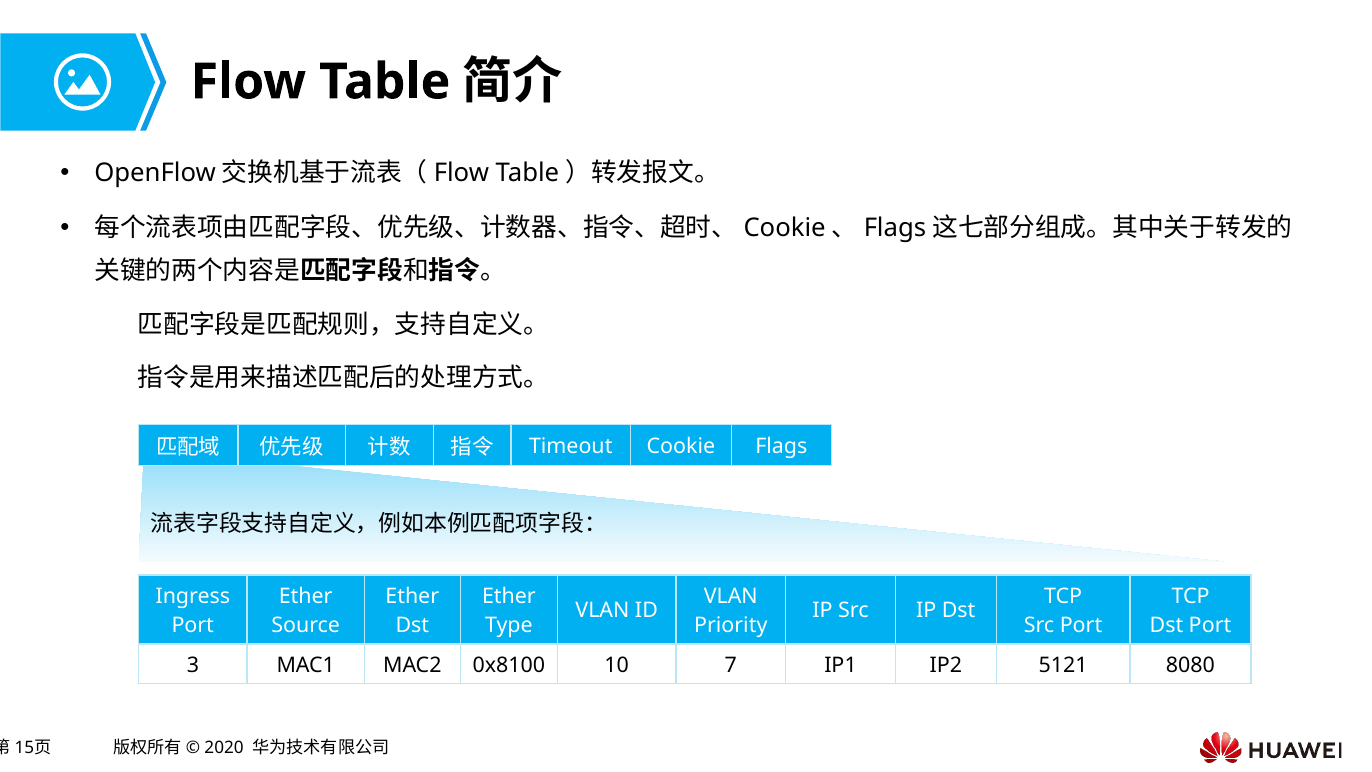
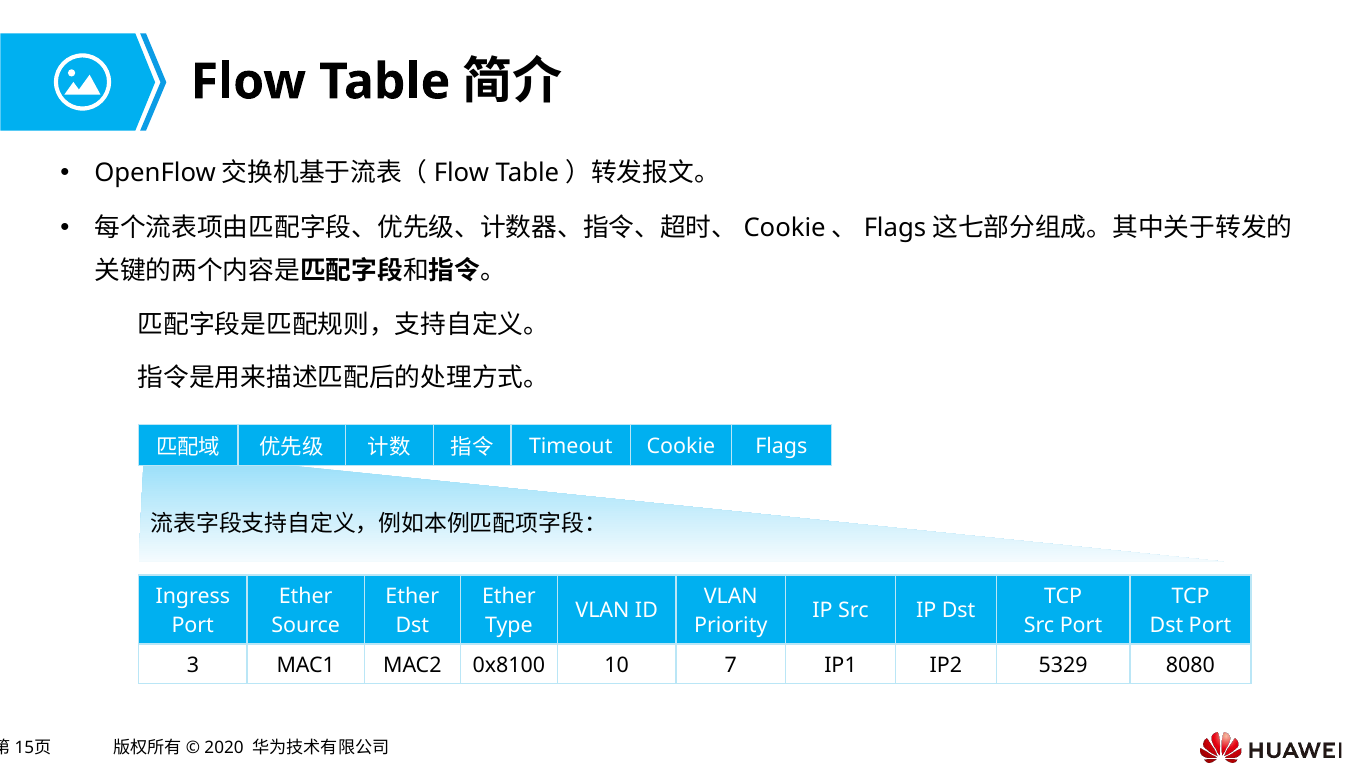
5121: 5121 -> 5329
